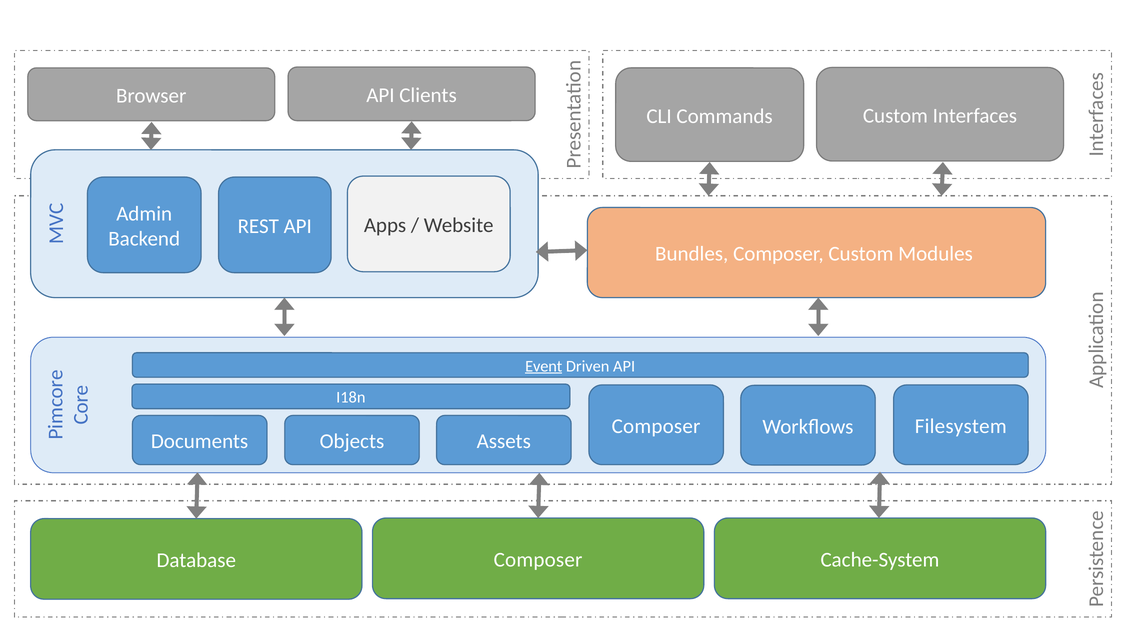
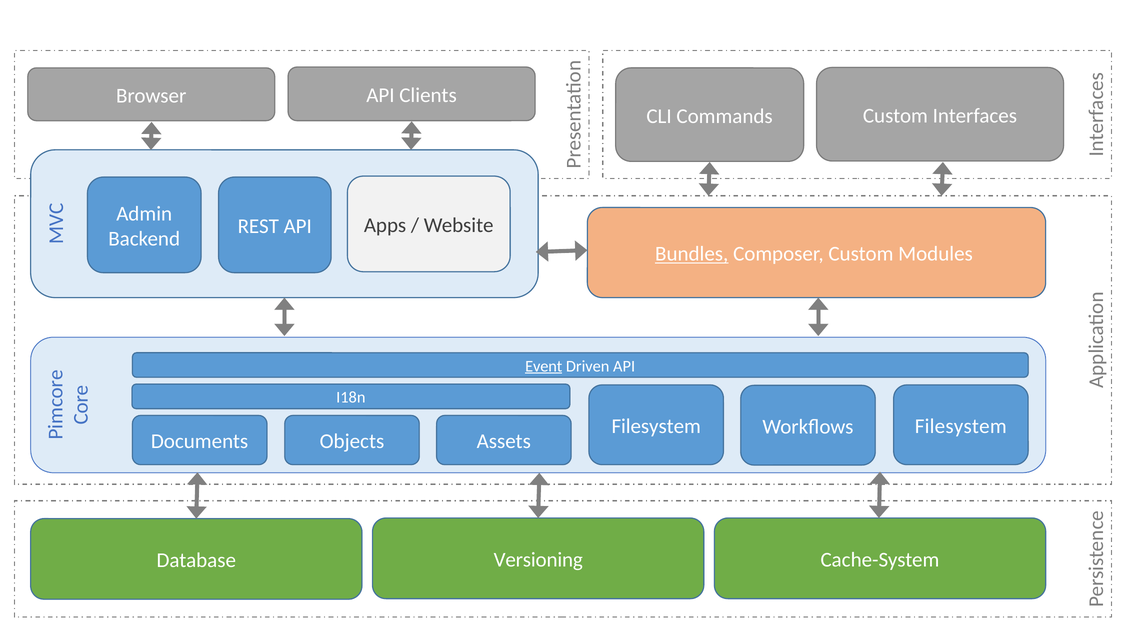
Bundles underline: none -> present
Composer at (656, 426): Composer -> Filesystem
Database Composer: Composer -> Versioning
